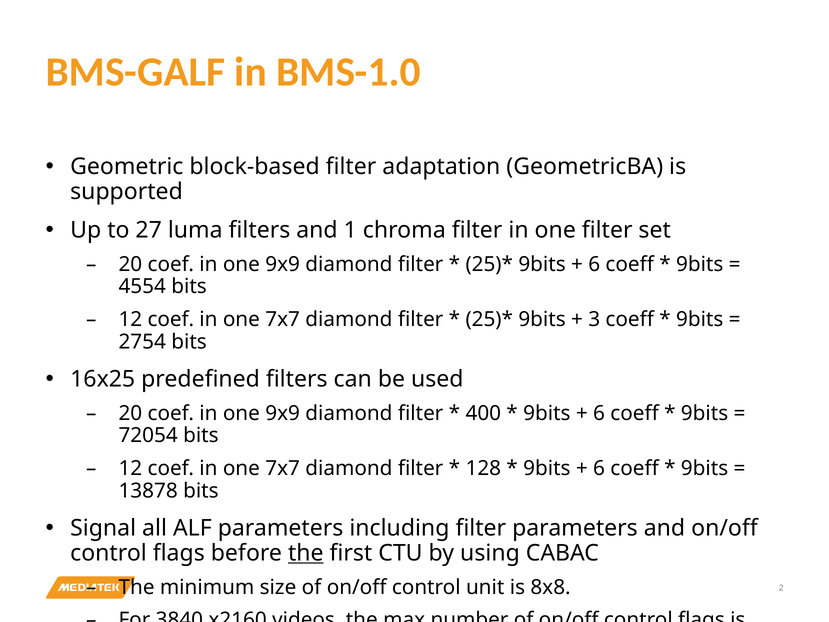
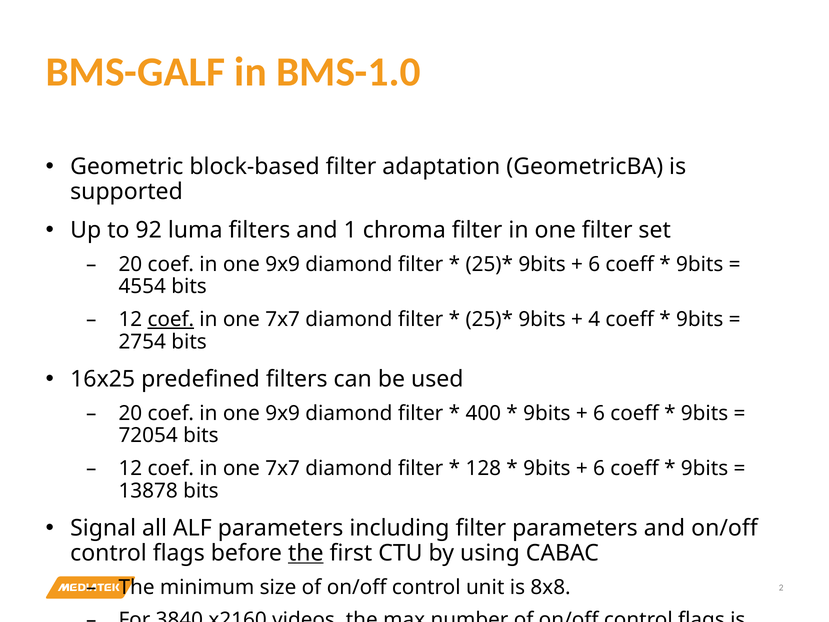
27: 27 -> 92
coef at (171, 319) underline: none -> present
3: 3 -> 4
